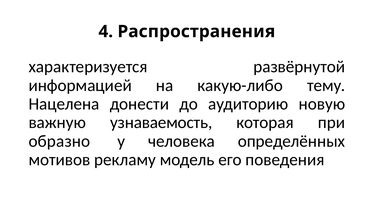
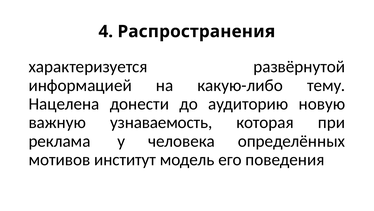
образно: образно -> реклама
рекламу: рекламу -> институт
